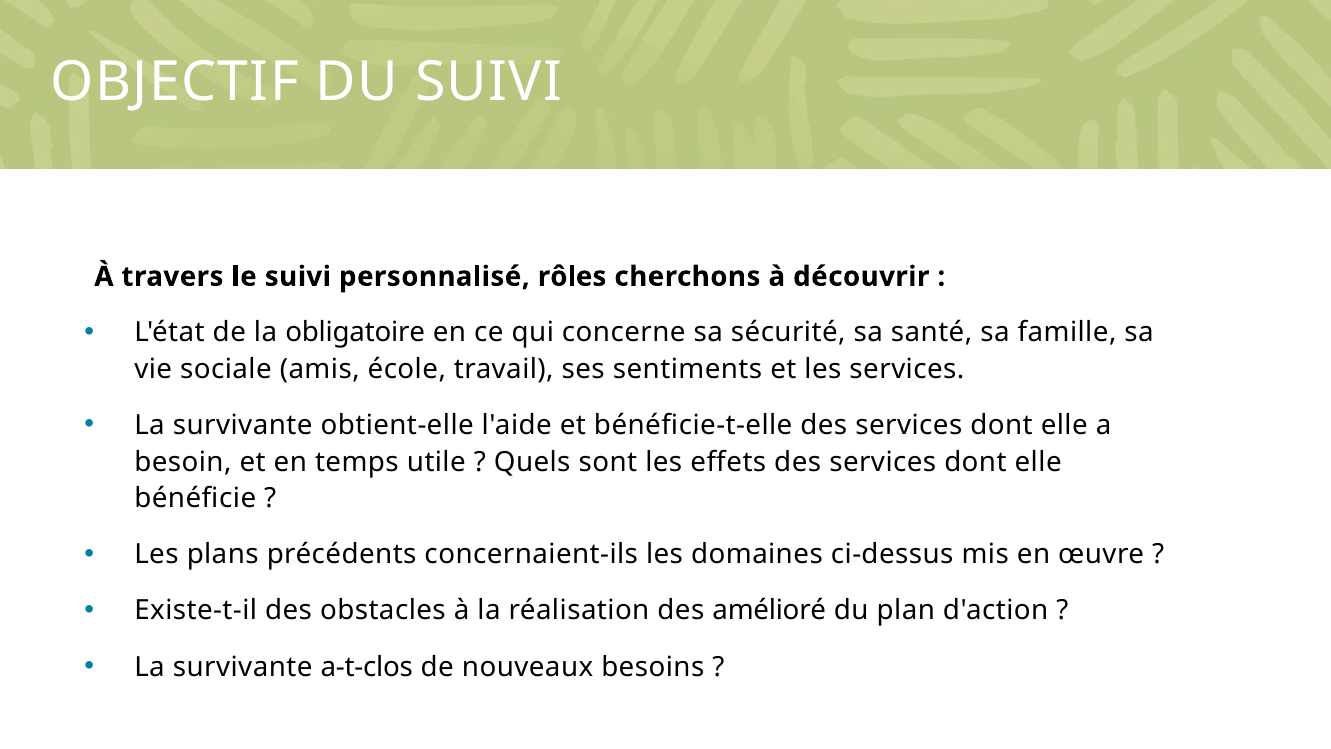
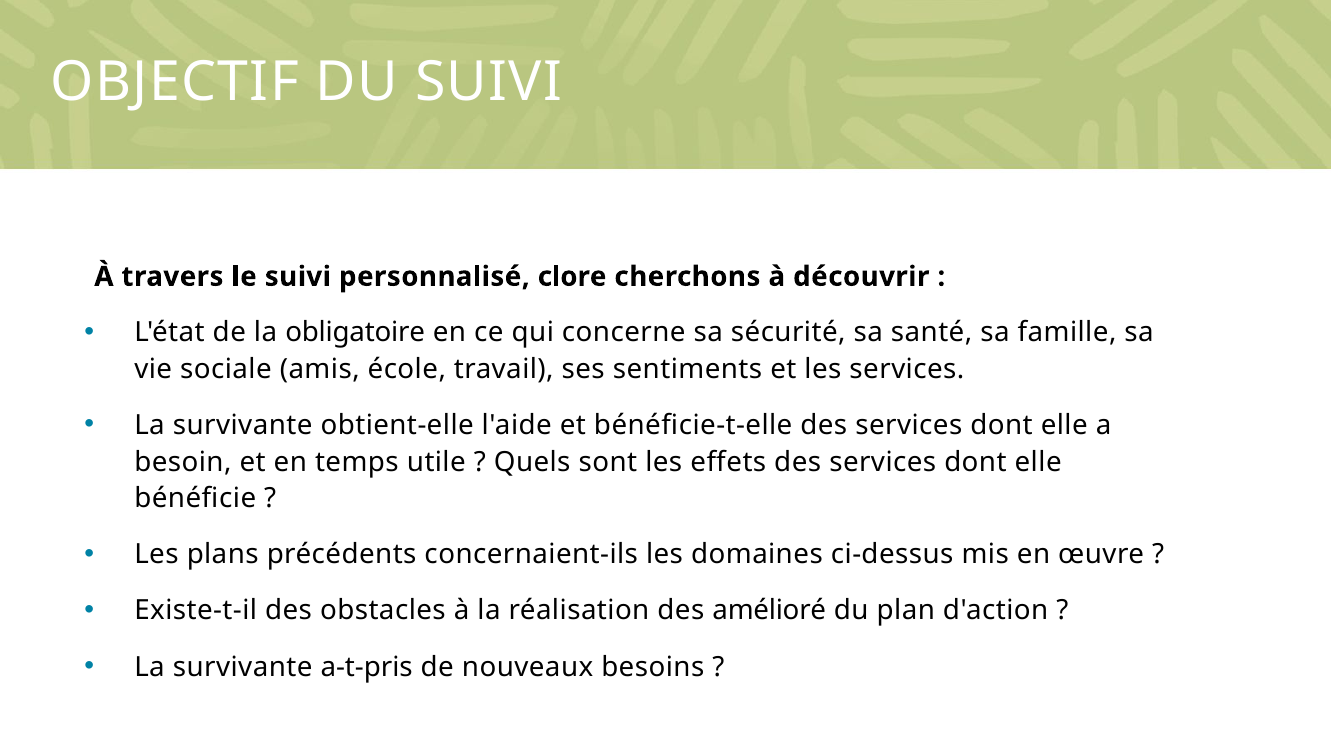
rôles: rôles -> clore
a-t-clos: a-t-clos -> a-t-pris
